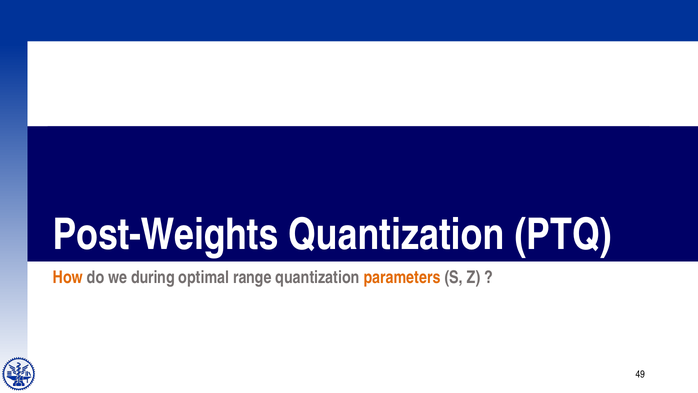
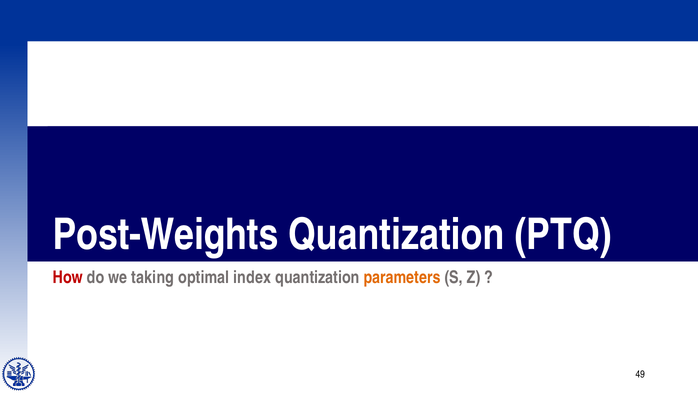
How colour: orange -> red
during: during -> taking
range: range -> index
